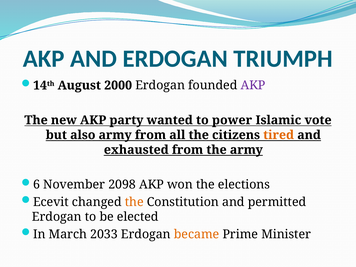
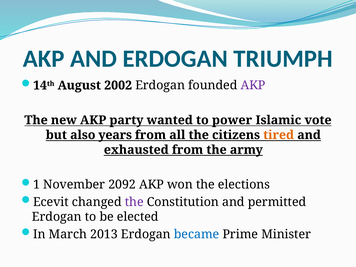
2000: 2000 -> 2002
also army: army -> years
6: 6 -> 1
2098: 2098 -> 2092
the at (134, 202) colour: orange -> purple
2033: 2033 -> 2013
became colour: orange -> blue
